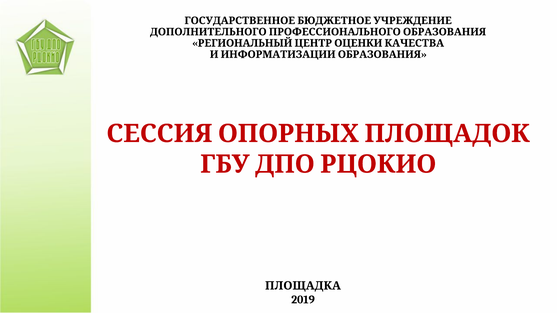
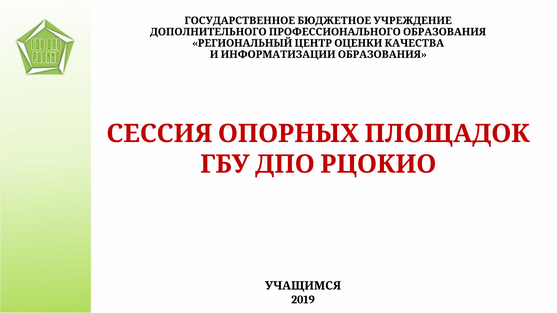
ПЛОЩАДКА: ПЛОЩАДКА -> УЧАЩИМСЯ
